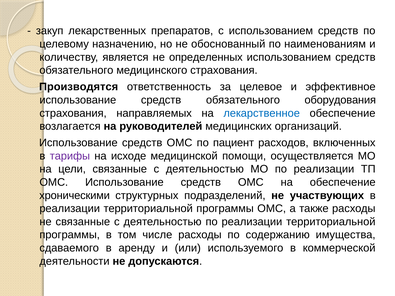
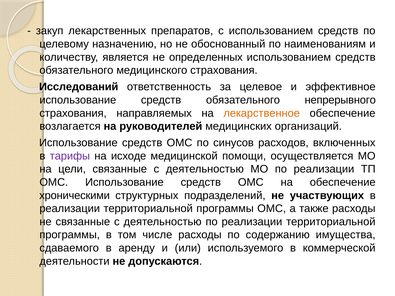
Производятся: Производятся -> Исследований
оборудования: оборудования -> непрерывного
лекарственное colour: blue -> orange
пациент: пациент -> синусов
